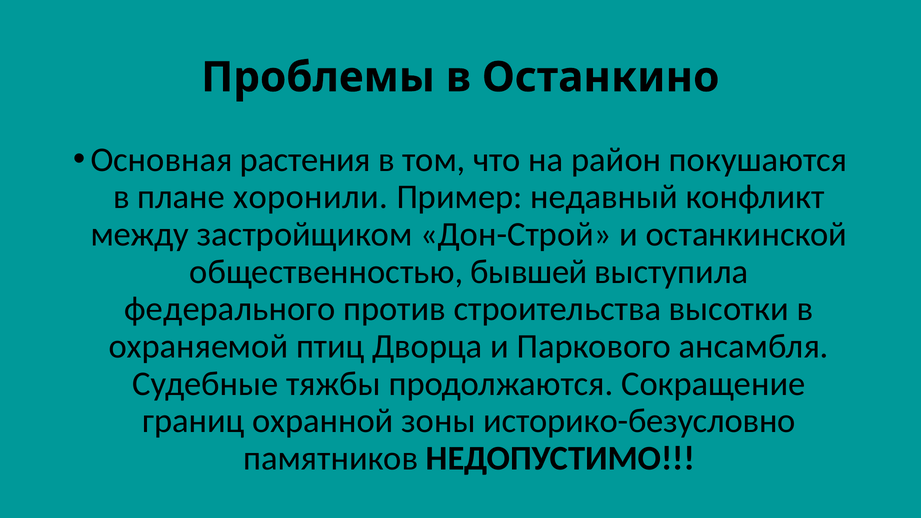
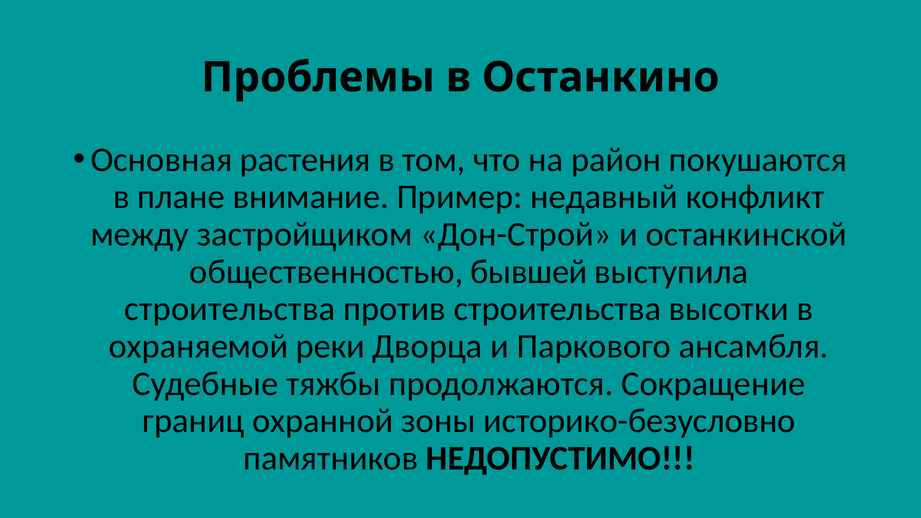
хоронили: хоронили -> внимание
федерального at (230, 309): федерального -> строительства
птиц: птиц -> реки
